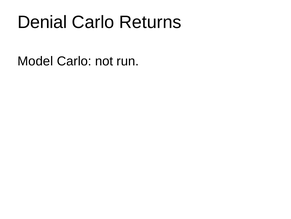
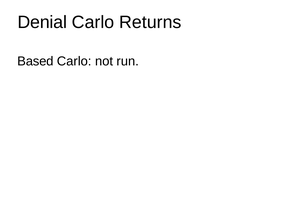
Model: Model -> Based
